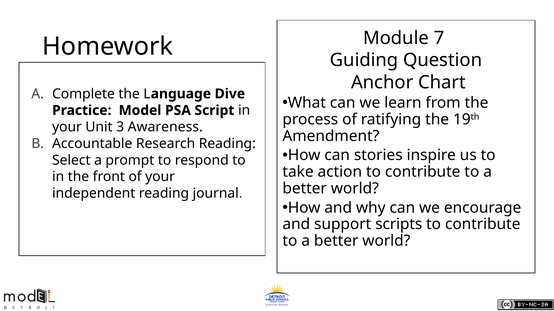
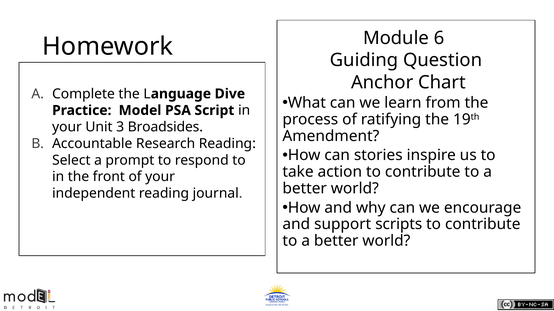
7: 7 -> 6
Awareness: Awareness -> Broadsides
